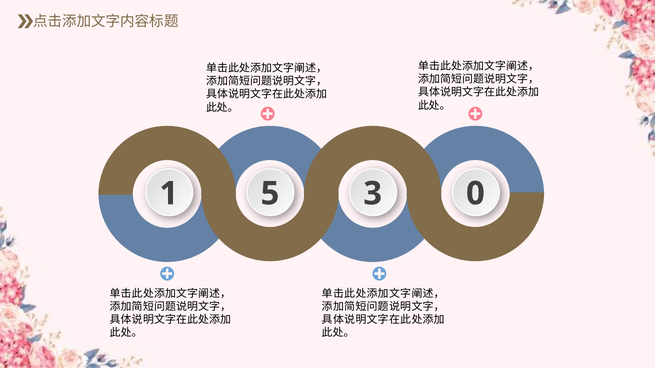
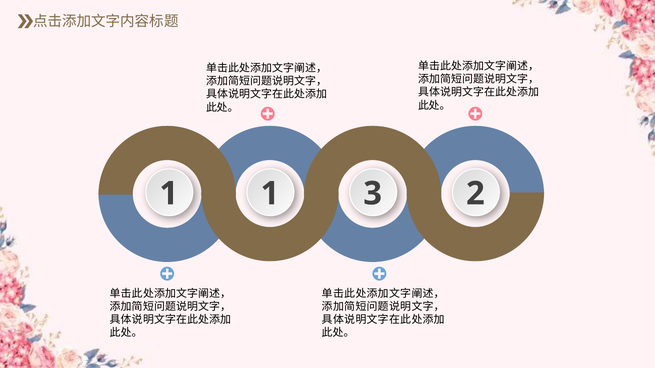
1 5: 5 -> 1
0: 0 -> 2
